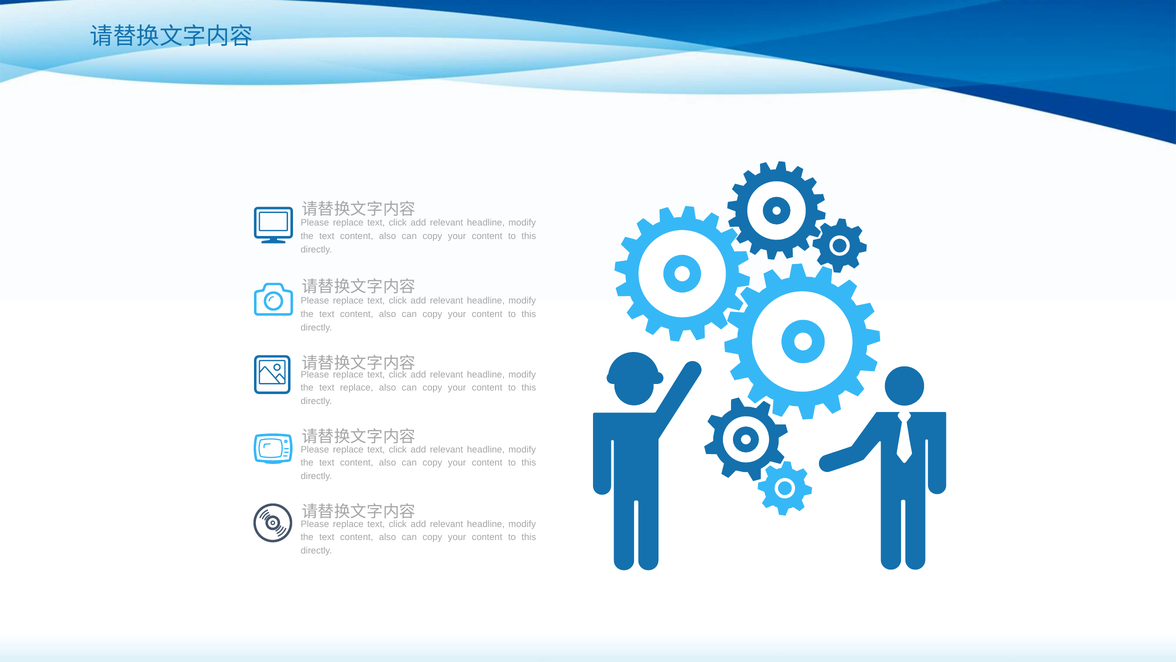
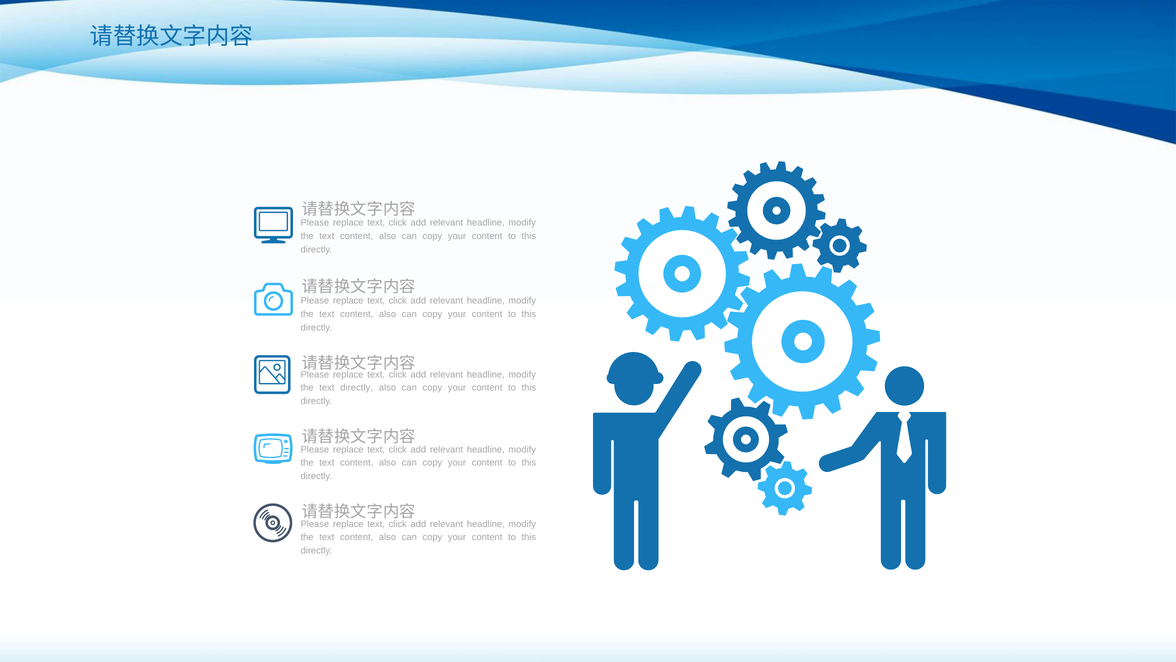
text replace: replace -> directly
